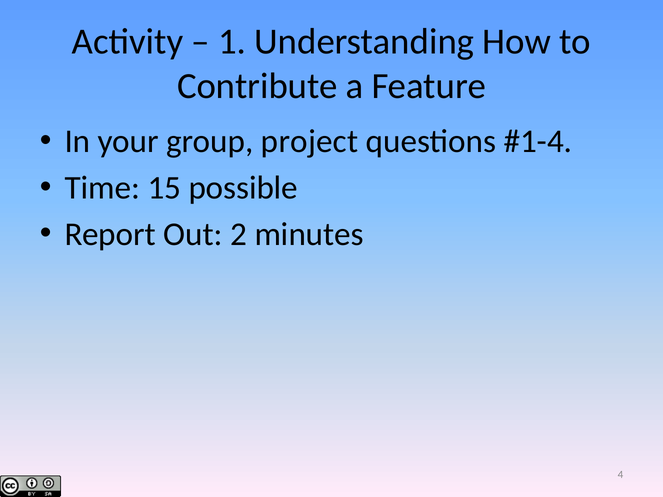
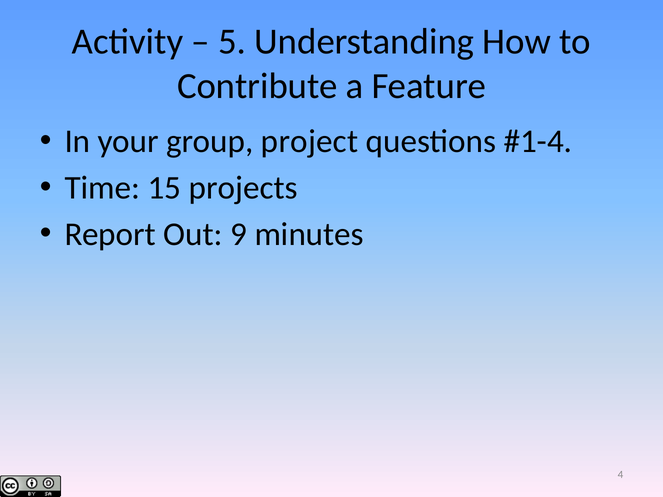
1: 1 -> 5
possible: possible -> projects
2: 2 -> 9
